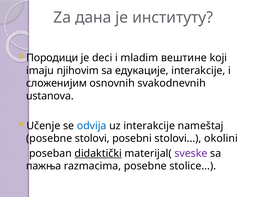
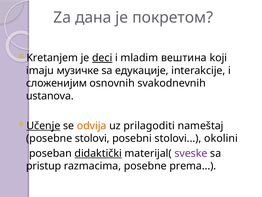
институту: институту -> покретом
Породици: Породици -> Kretanjem
deci underline: none -> present
вештине: вештине -> вештина
njihovim: njihovim -> музичке
Učenje underline: none -> present
odvija colour: blue -> orange
uz interakcije: interakcije -> prilagoditi
пажња: пажња -> pristup
stolice: stolice -> prema
